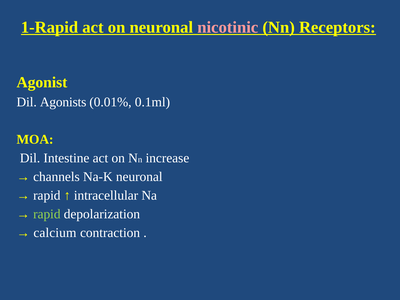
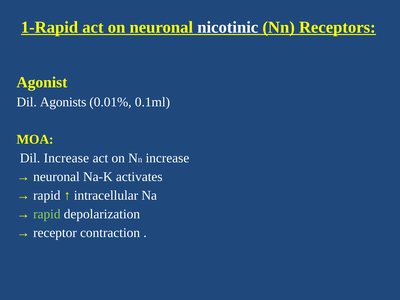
nicotinic colour: pink -> white
Dil Intestine: Intestine -> Increase
channels at (56, 177): channels -> neuronal
Na-K neuronal: neuronal -> activates
calcium: calcium -> receptor
